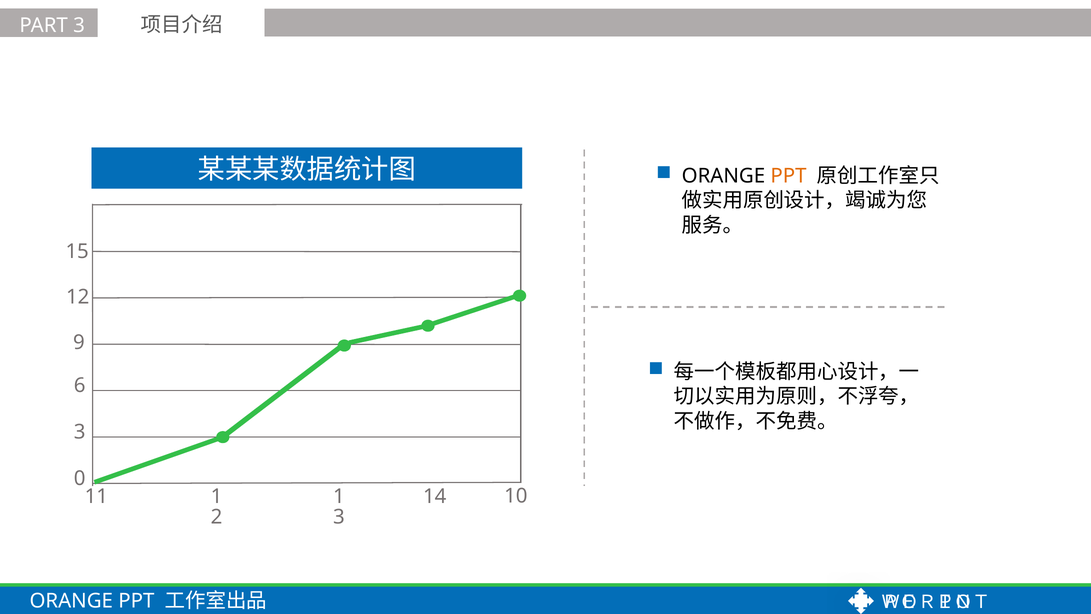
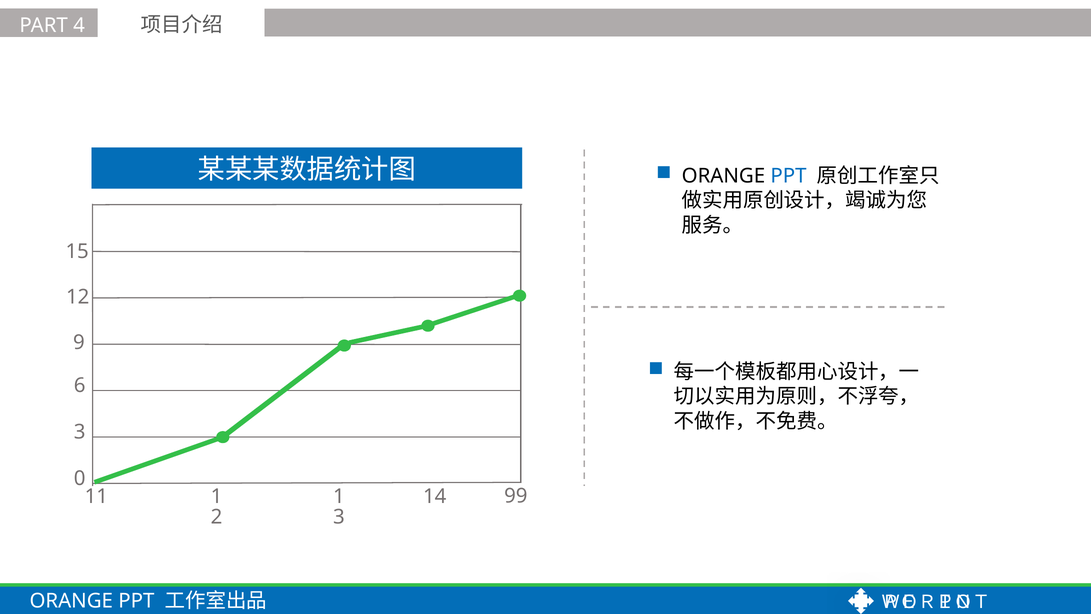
PART 3: 3 -> 4
PPT at (789, 176) colour: orange -> blue
10: 10 -> 99
